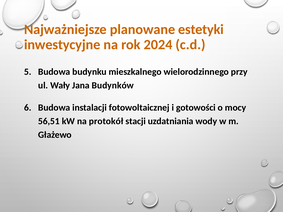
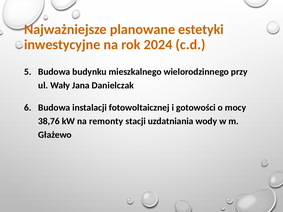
Budynków: Budynków -> Danielczak
56,51: 56,51 -> 38,76
protokół: protokół -> remonty
